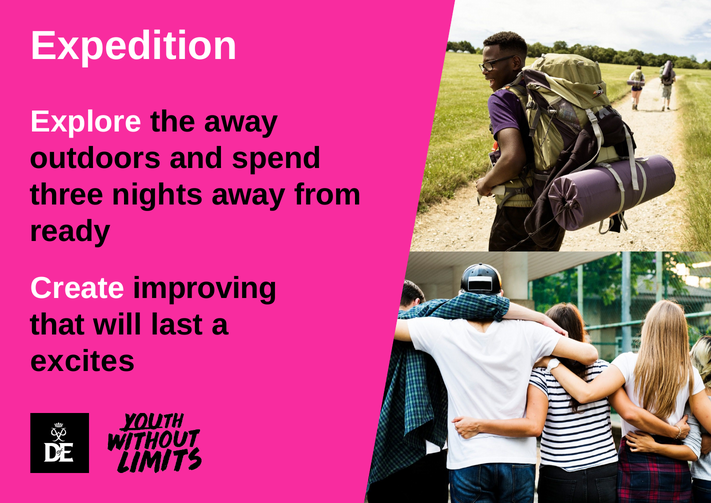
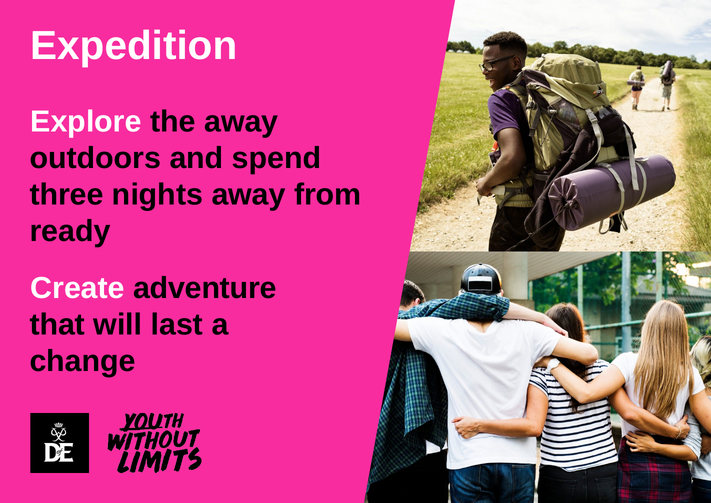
improving: improving -> adventure
excites: excites -> change
